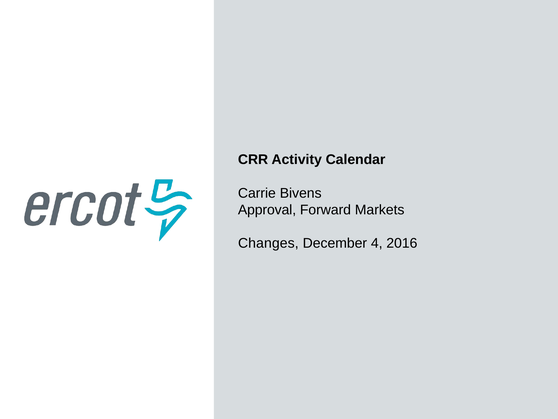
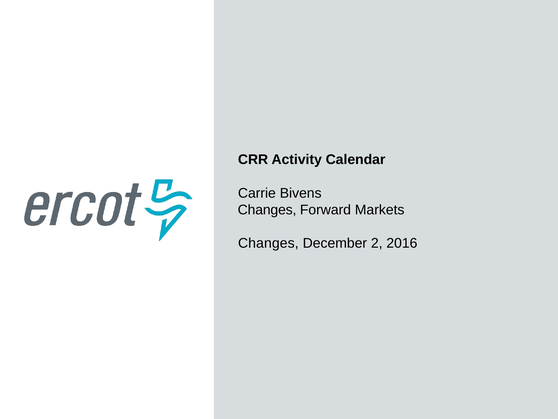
Approval at (267, 210): Approval -> Changes
4: 4 -> 2
